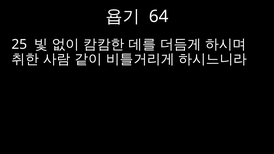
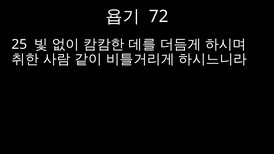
64: 64 -> 72
